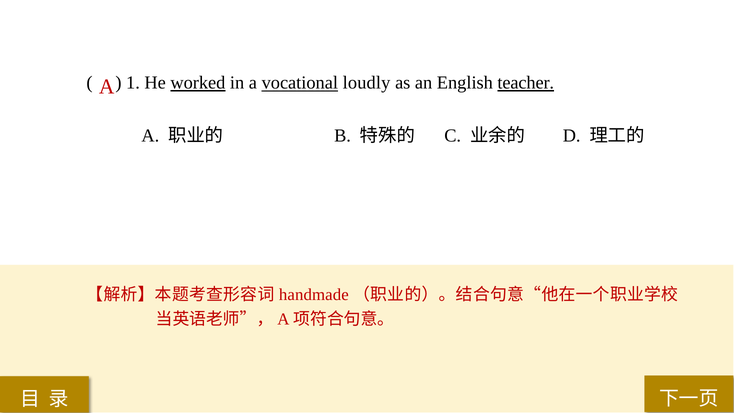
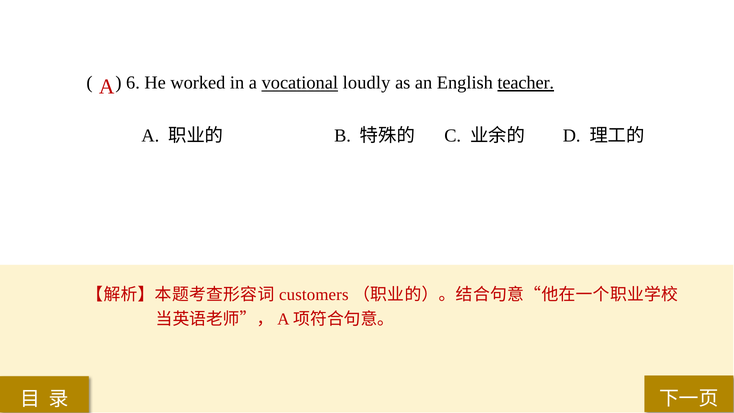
1: 1 -> 6
worked underline: present -> none
handmade: handmade -> customers
